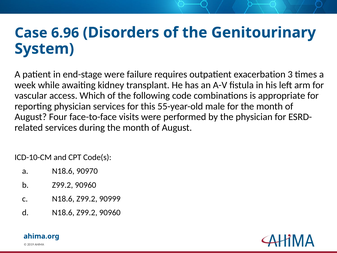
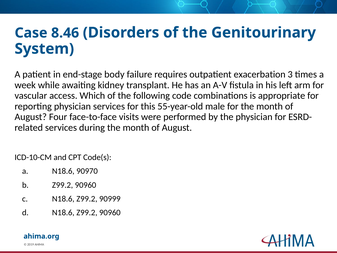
6.96: 6.96 -> 8.46
end-stage were: were -> body
